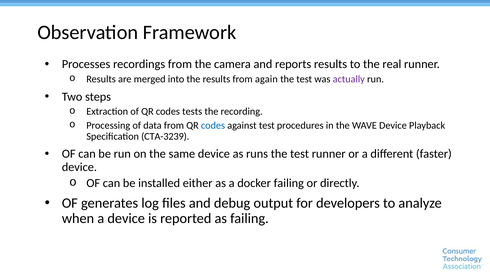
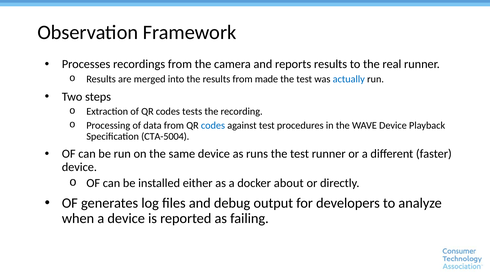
again: again -> made
actually colour: purple -> blue
CTA-3239: CTA-3239 -> CTA-5004
docker failing: failing -> about
